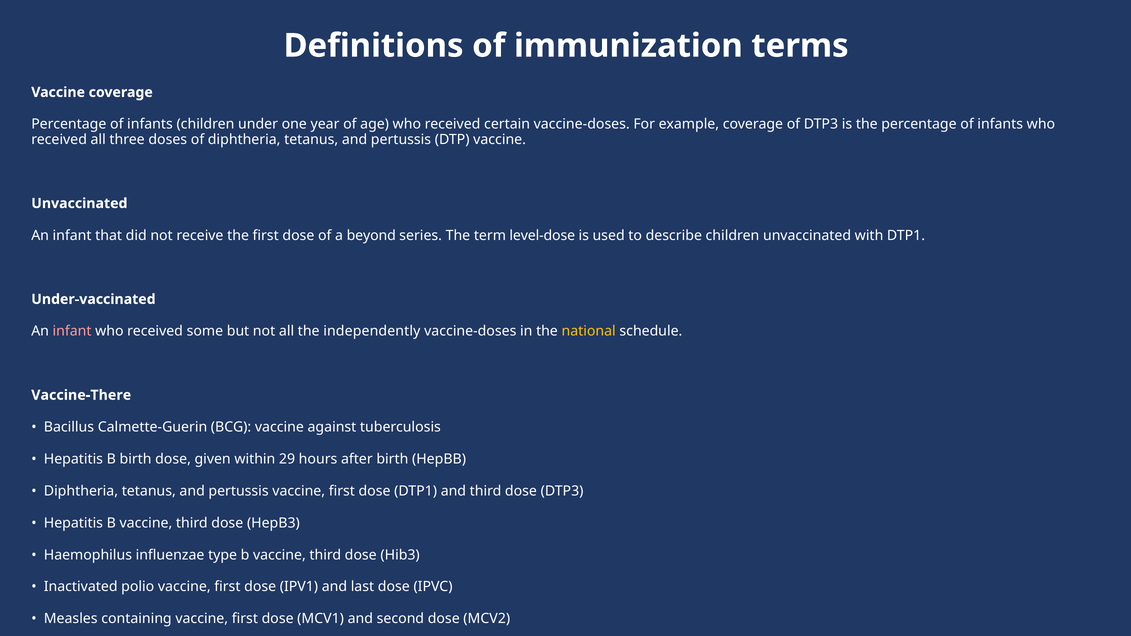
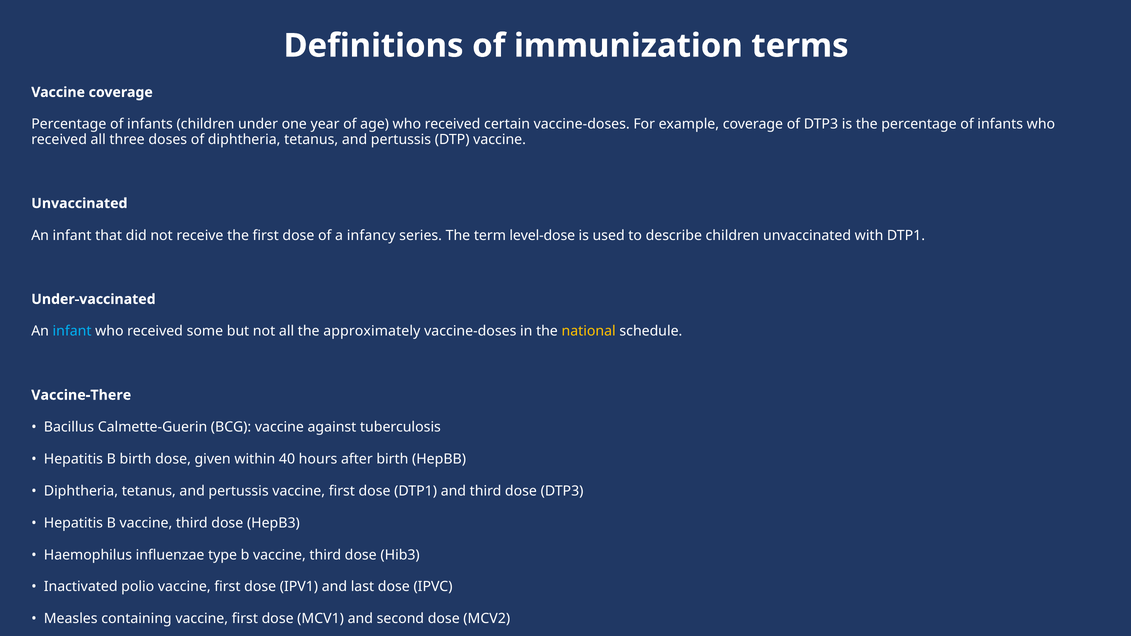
beyond: beyond -> infancy
infant at (72, 331) colour: pink -> light blue
independently: independently -> approximately
29: 29 -> 40
